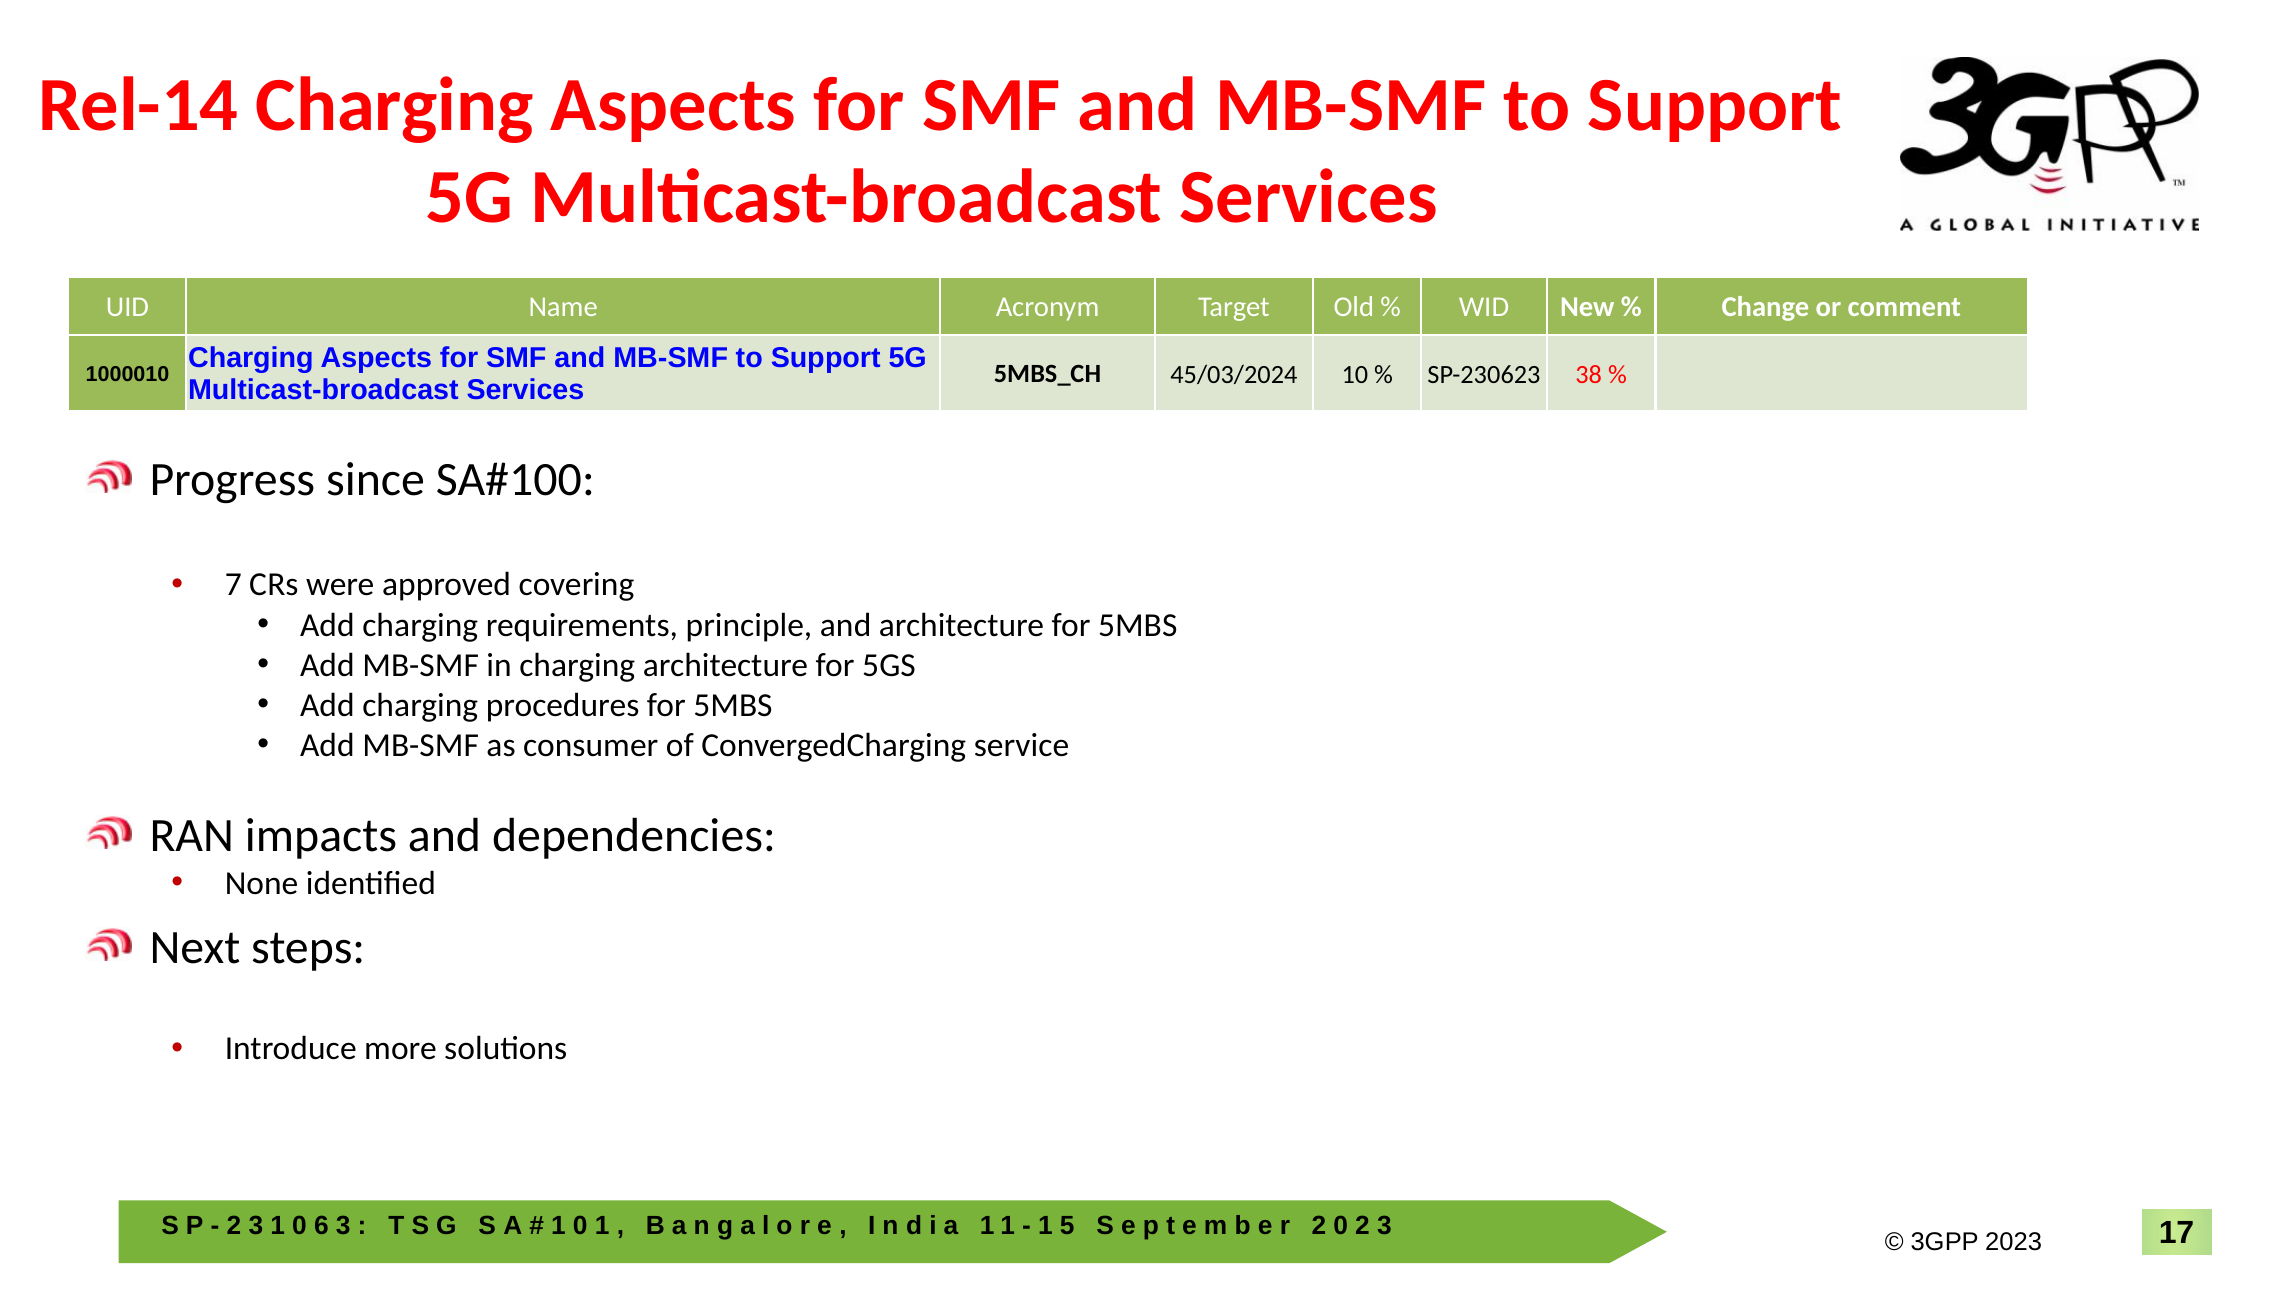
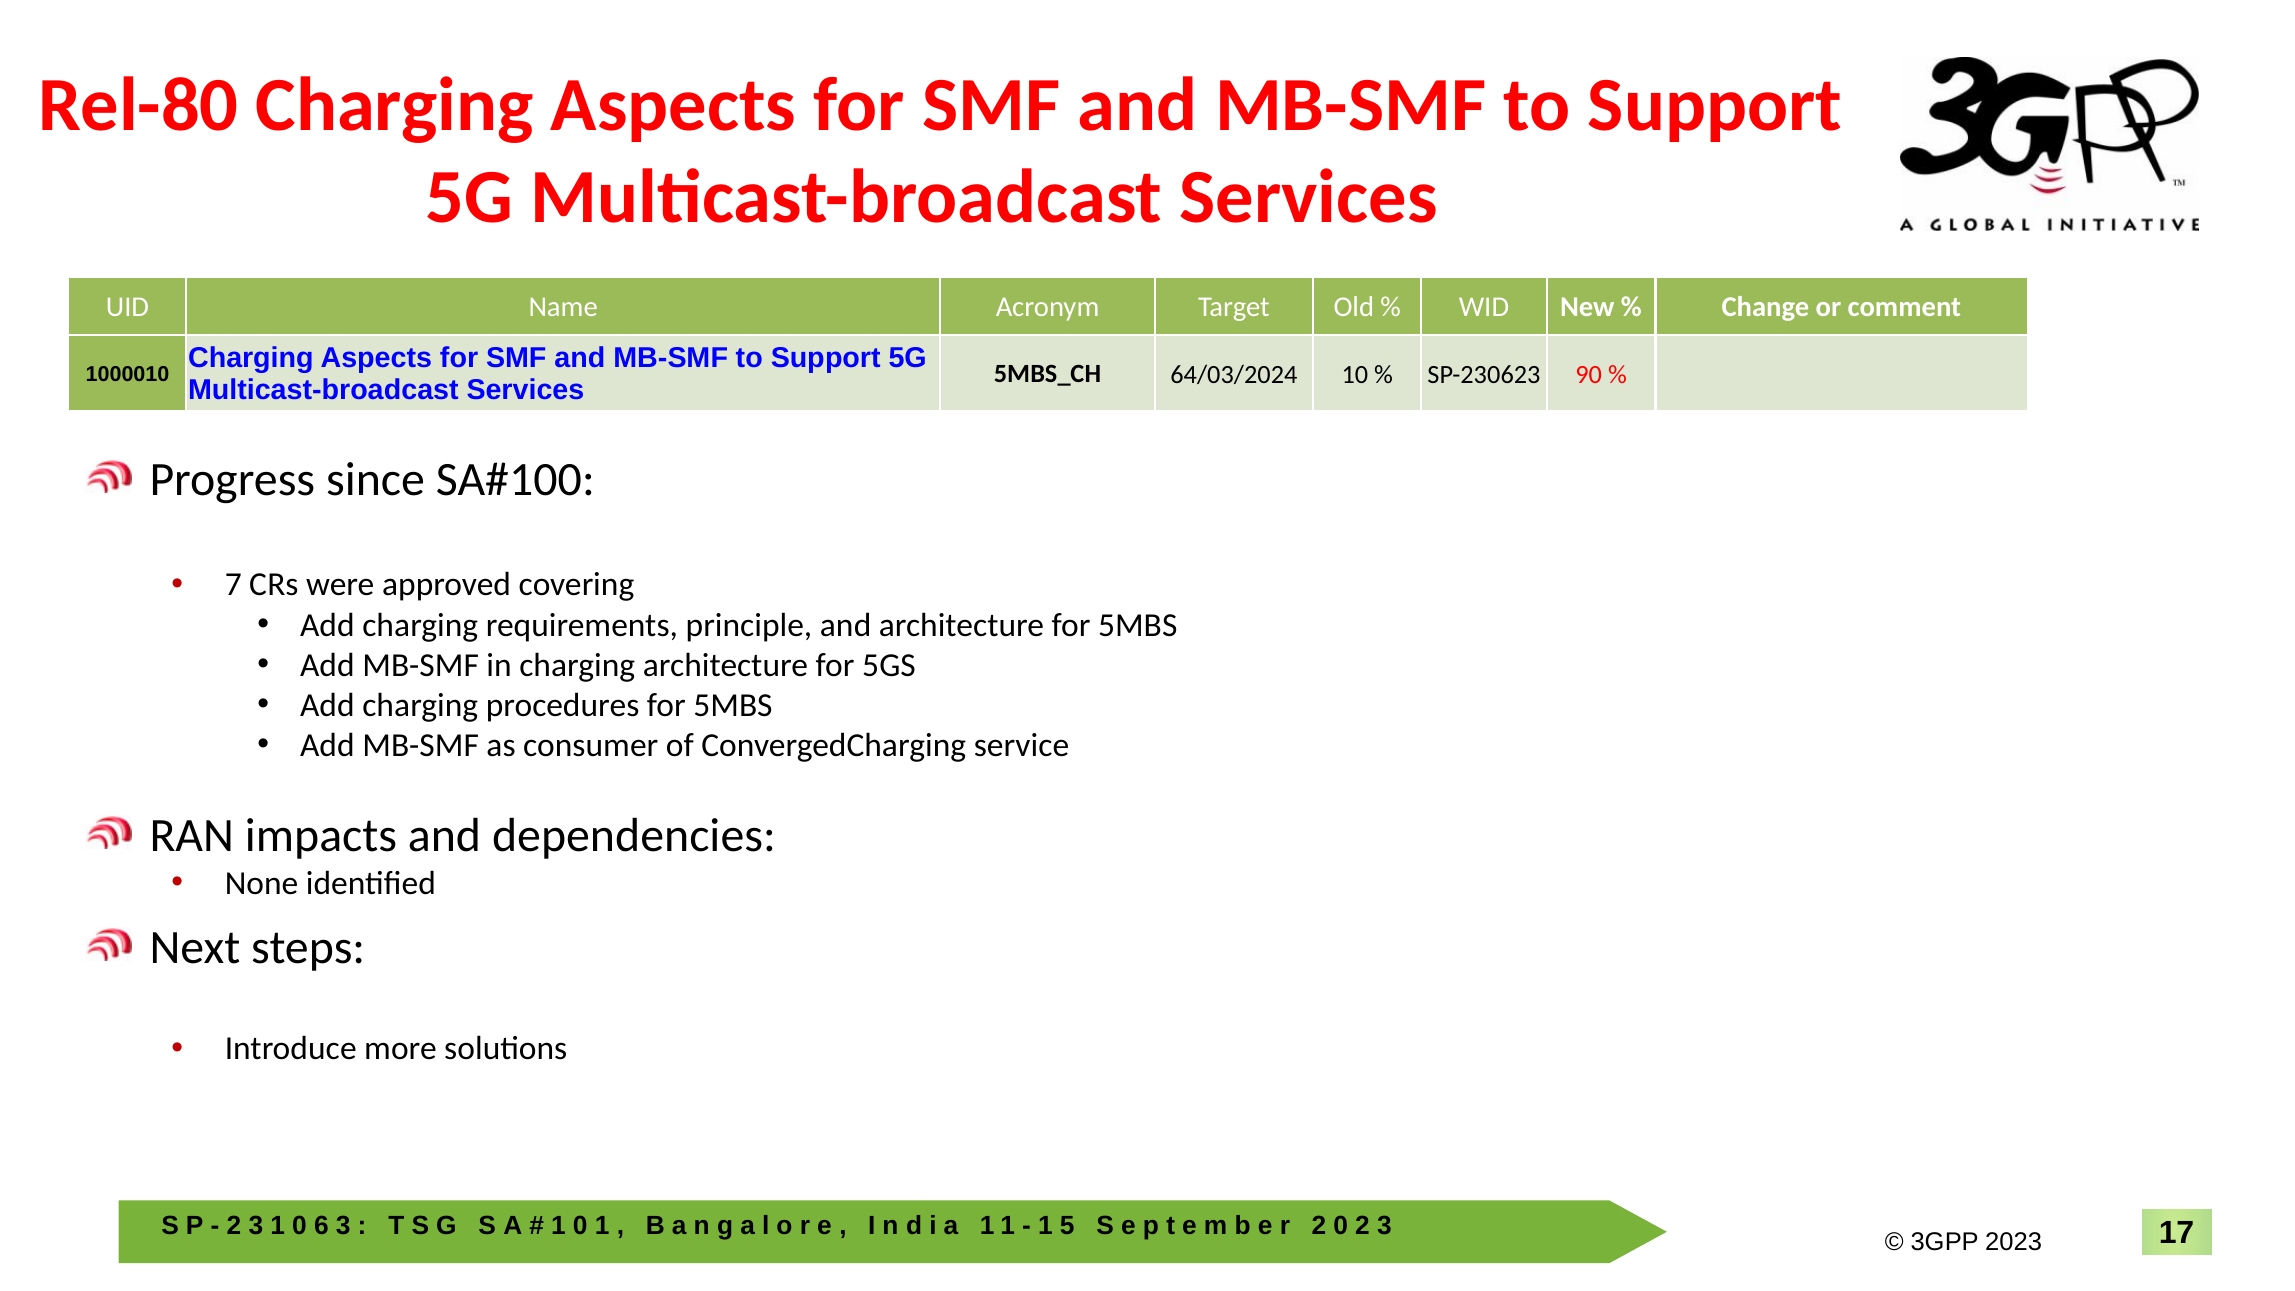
Rel-14: Rel-14 -> Rel-80
45/03/2024: 45/03/2024 -> 64/03/2024
38: 38 -> 90
